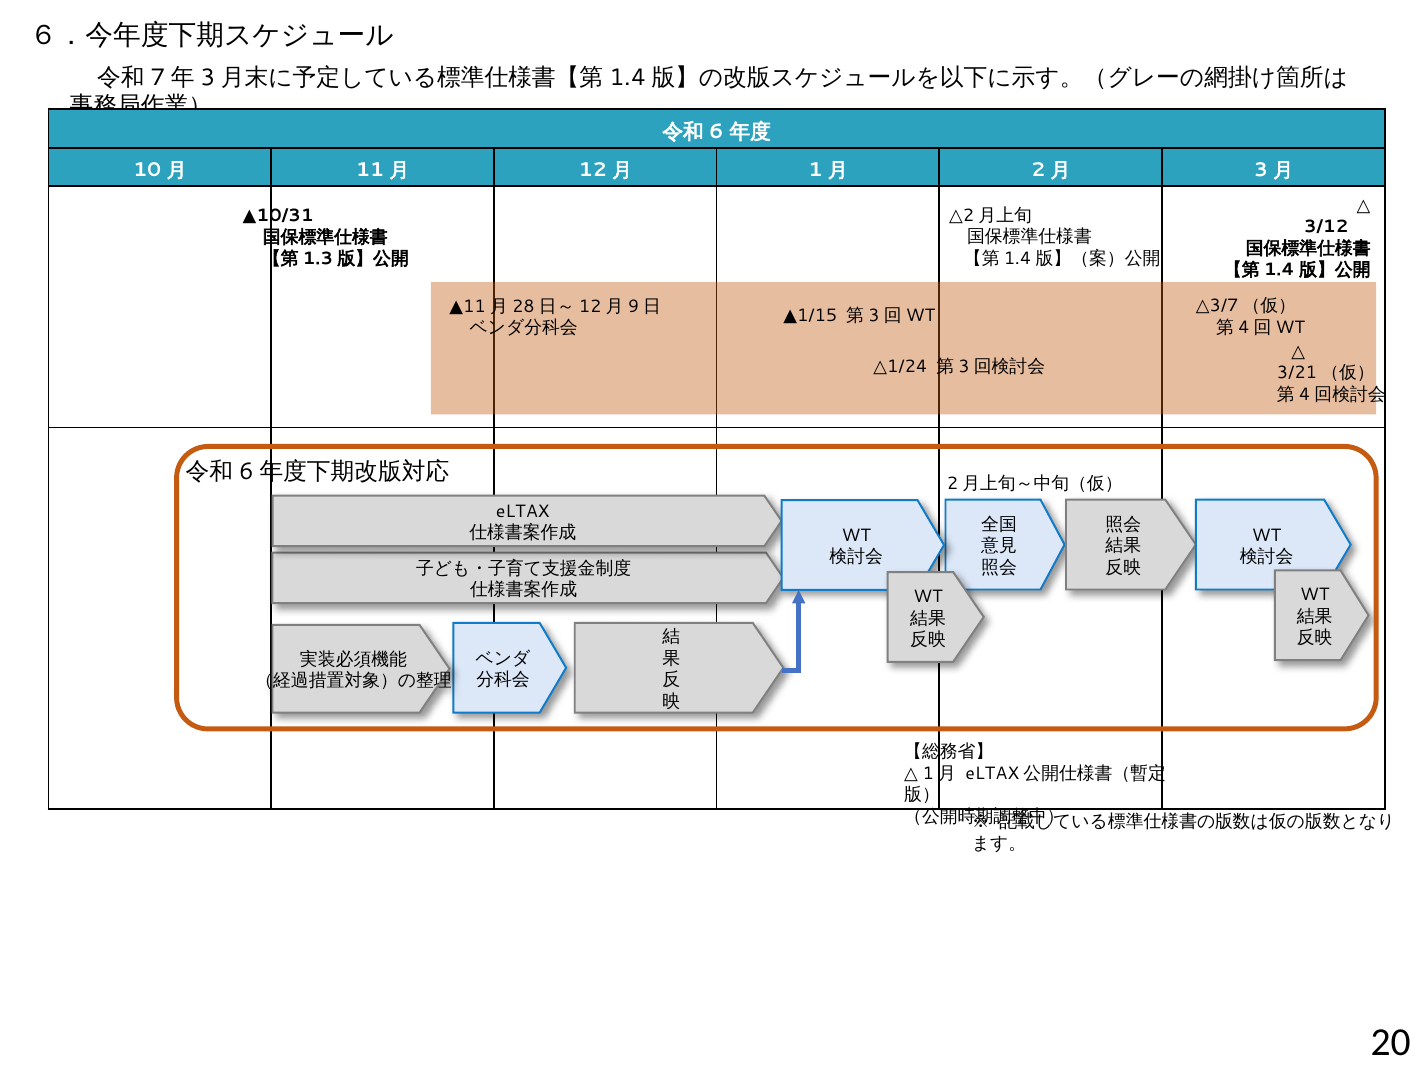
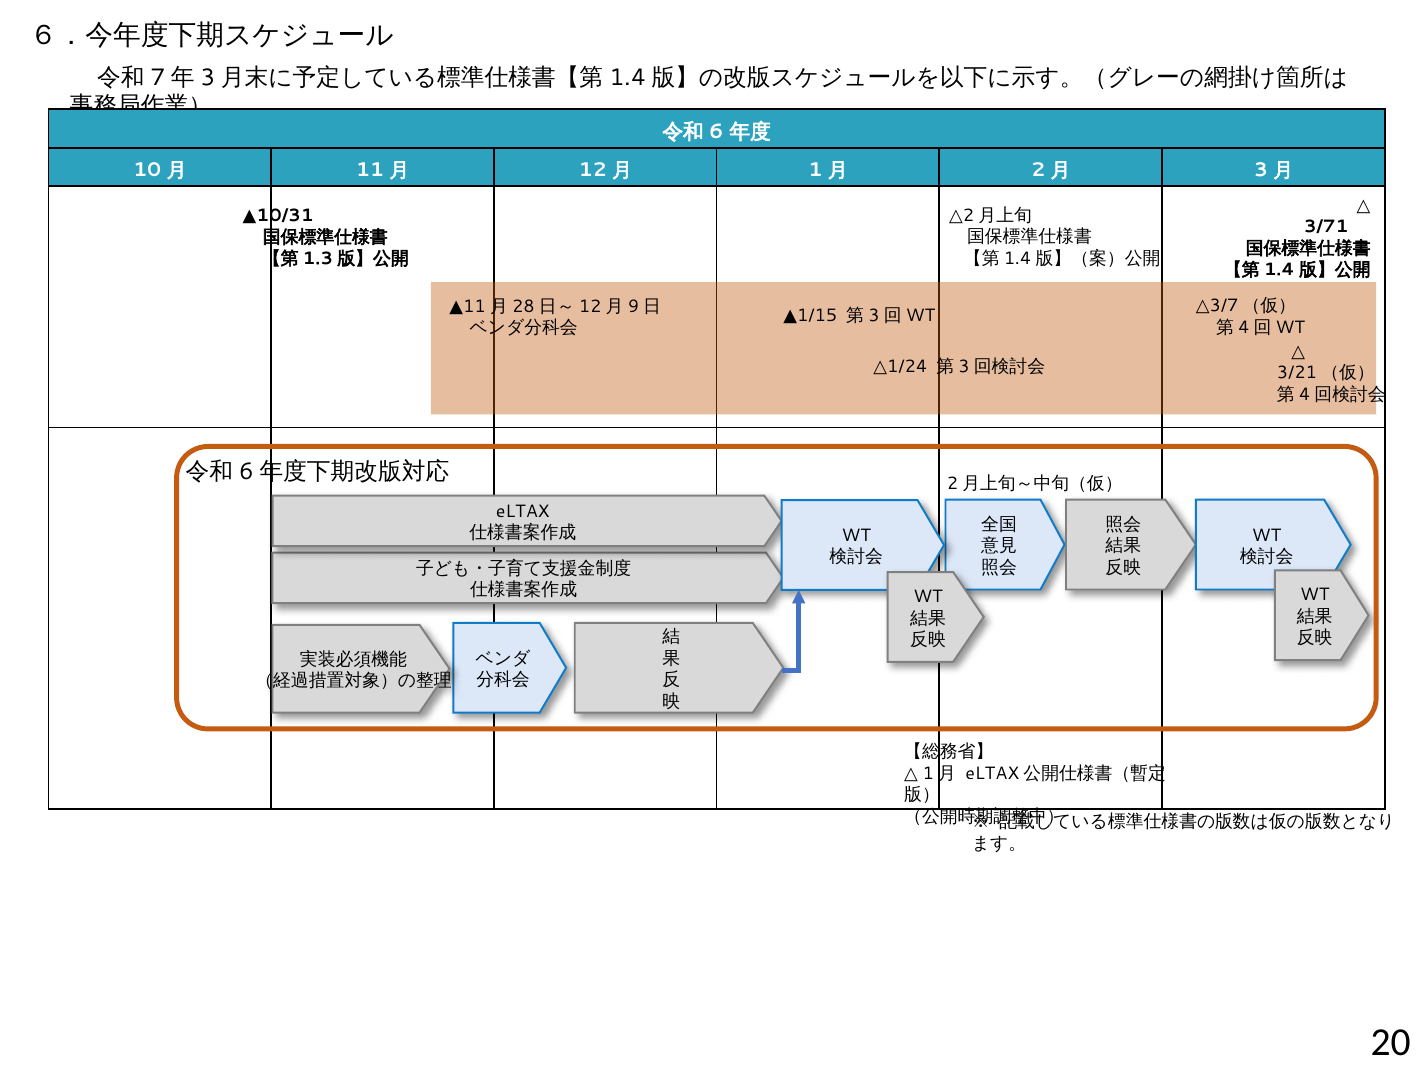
3/12: 3/12 -> 3/71
